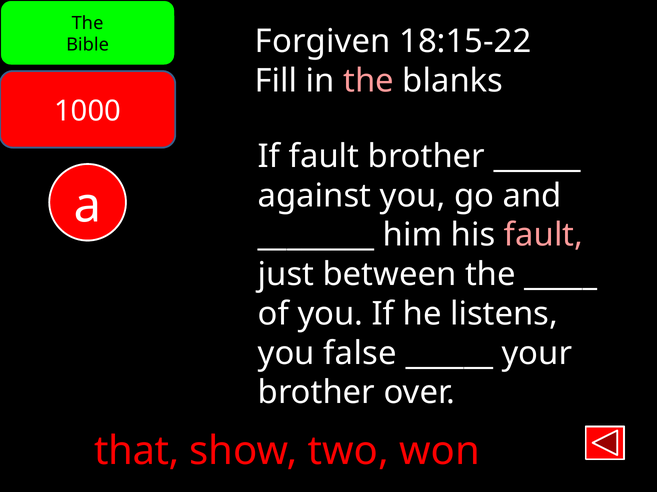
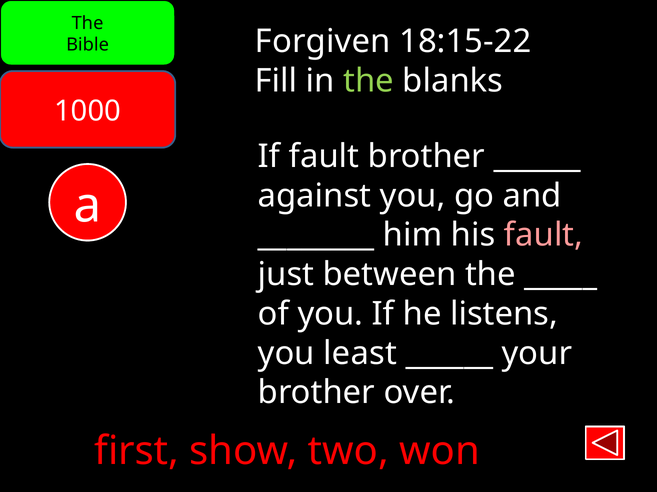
the at (369, 81) colour: pink -> light green
false: false -> least
that: that -> first
